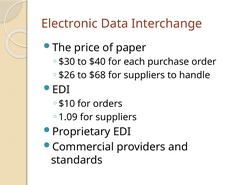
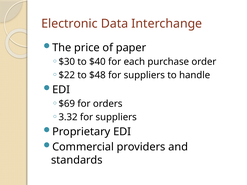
$26: $26 -> $22
$68: $68 -> $48
$10: $10 -> $69
1.09: 1.09 -> 3.32
